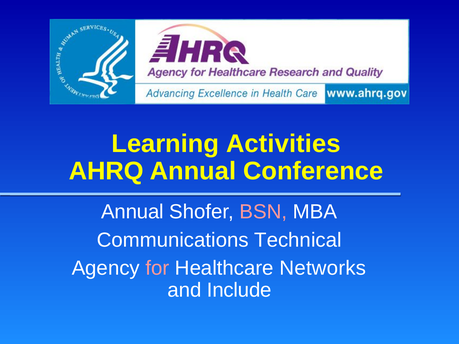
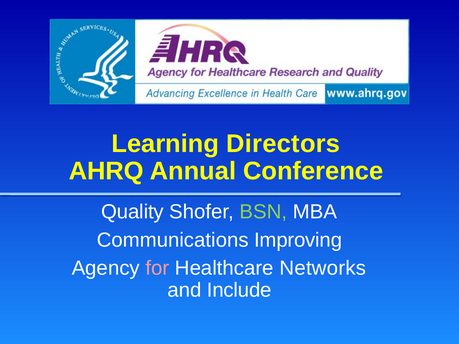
Activities: Activities -> Directors
Annual at (133, 212): Annual -> Quality
BSN colour: pink -> light green
Technical: Technical -> Improving
